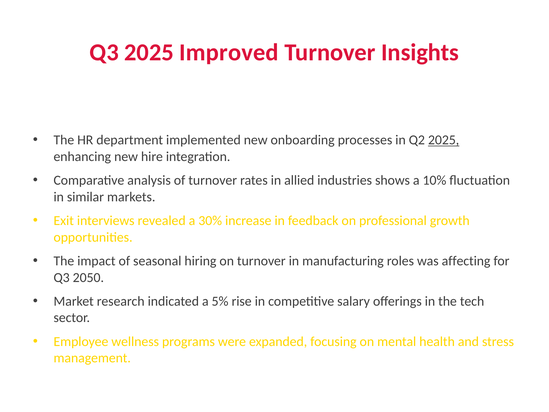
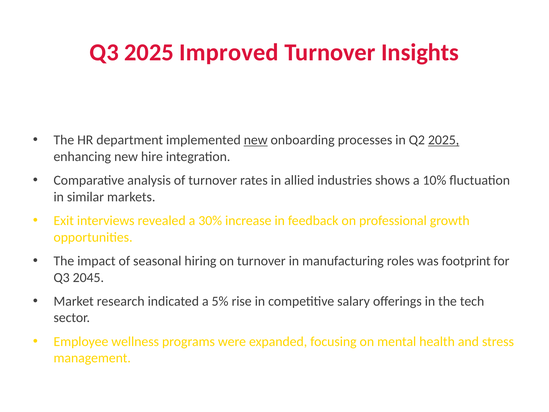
new at (256, 140) underline: none -> present
affecting: affecting -> footprint
2050: 2050 -> 2045
